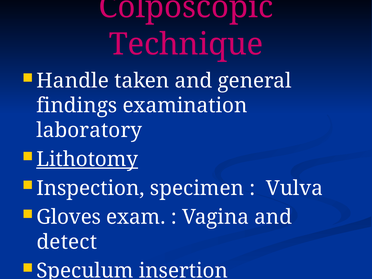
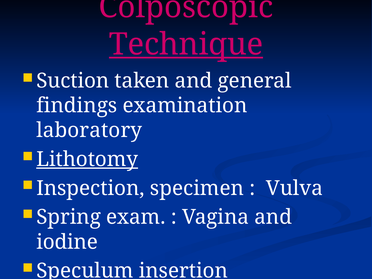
Technique underline: none -> present
Handle: Handle -> Suction
Gloves: Gloves -> Spring
detect: detect -> iodine
